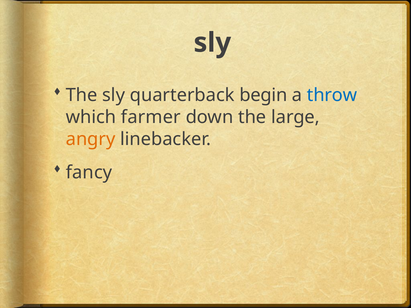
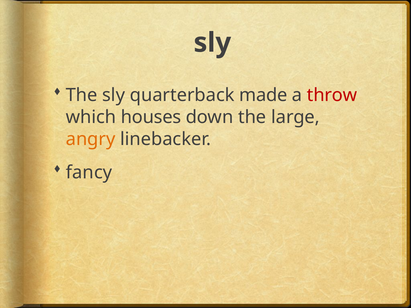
begin: begin -> made
throw colour: blue -> red
farmer: farmer -> houses
